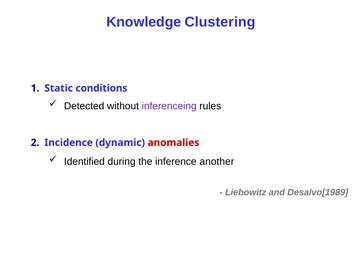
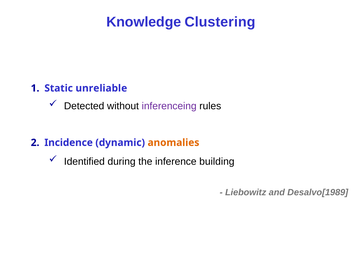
conditions: conditions -> unreliable
anomalies colour: red -> orange
another: another -> building
